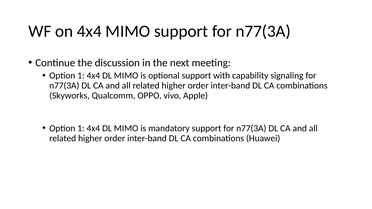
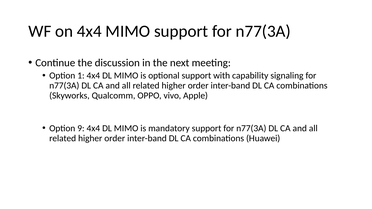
1 at (81, 128): 1 -> 9
